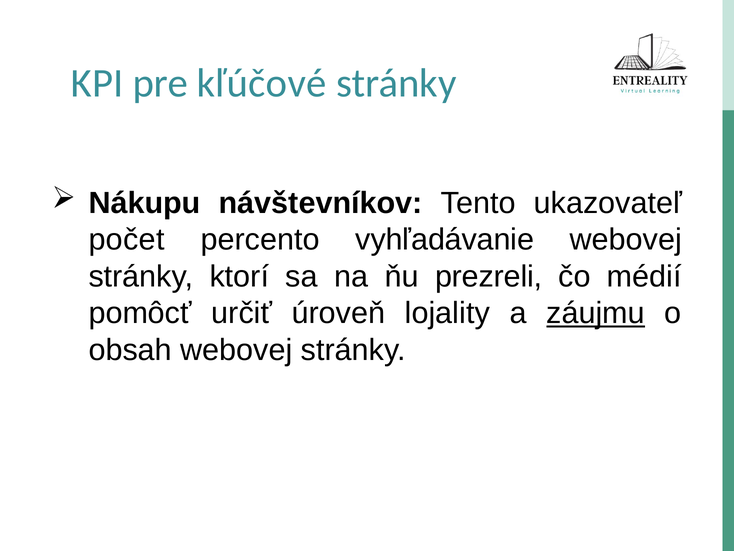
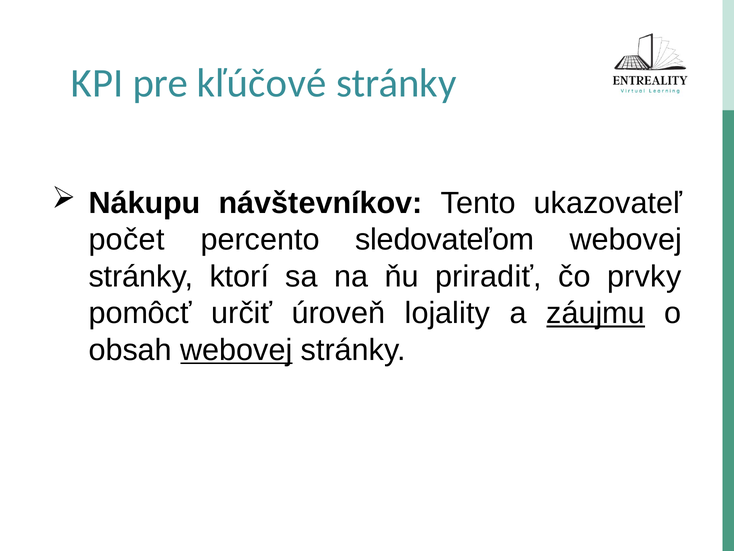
vyhľadávanie: vyhľadávanie -> sledovateľom
prezreli: prezreli -> priradiť
médií: médií -> prvky
webovej at (236, 350) underline: none -> present
